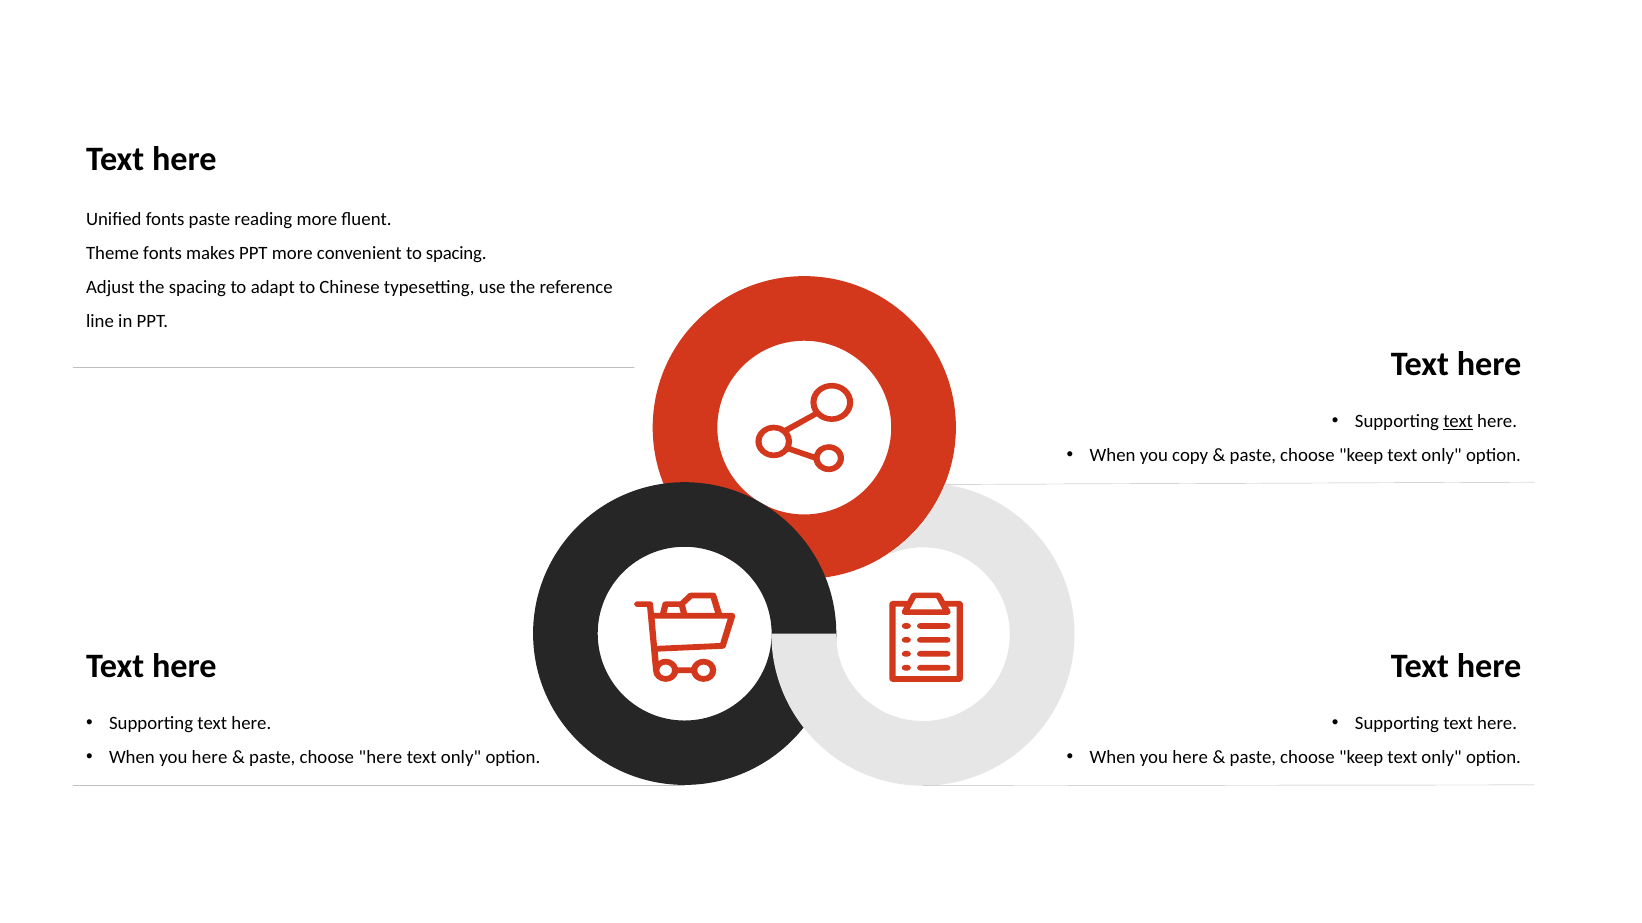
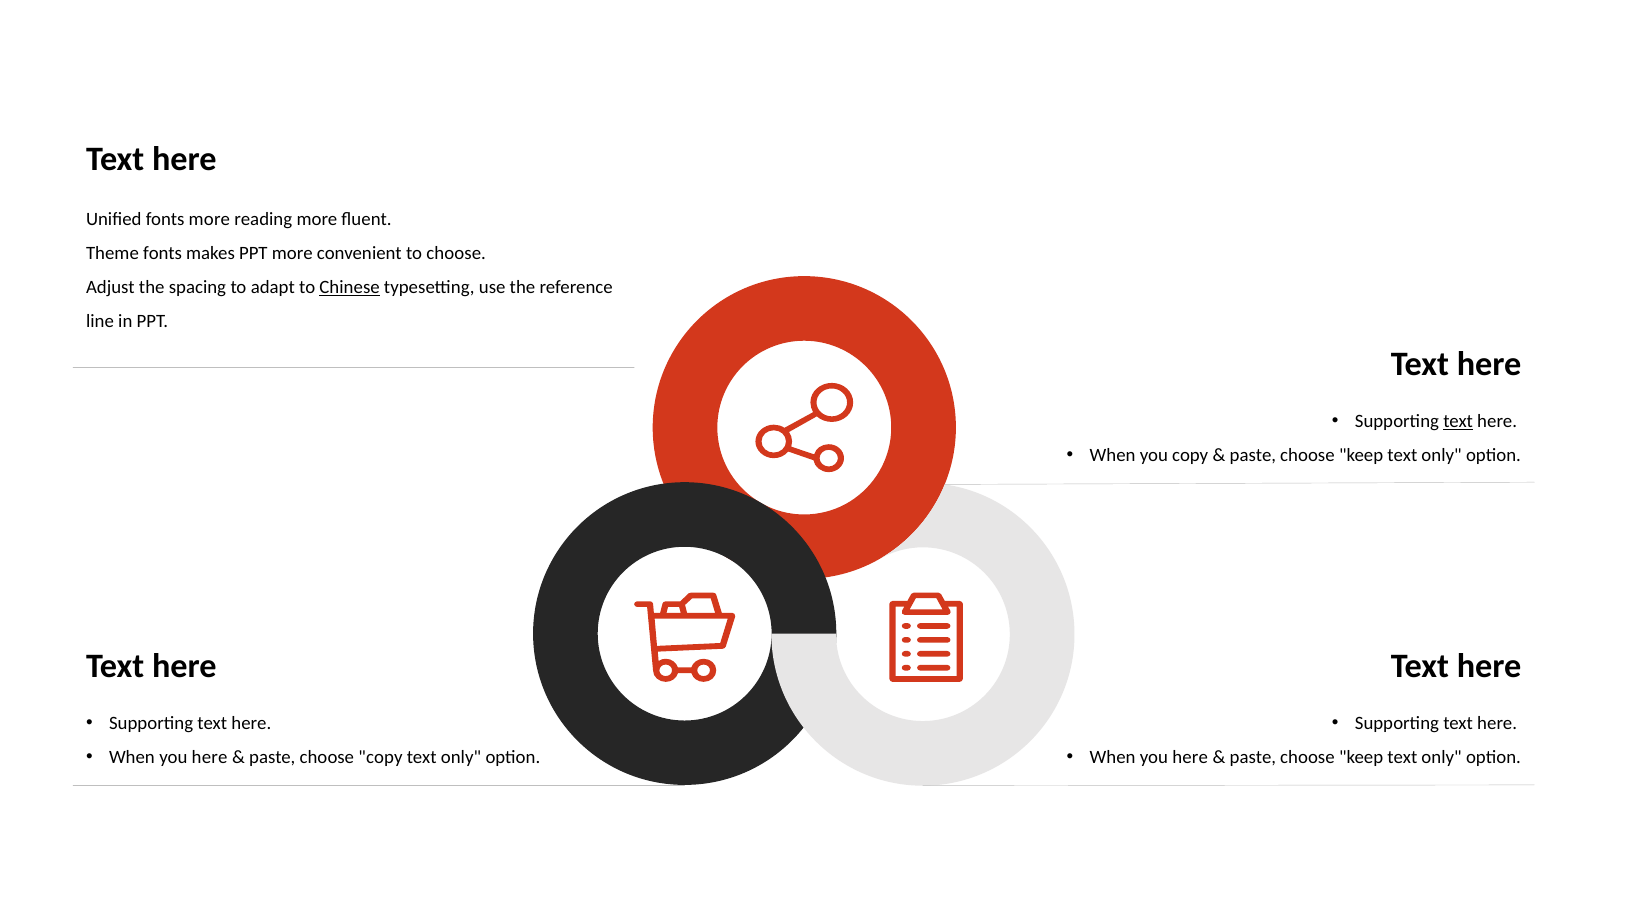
fonts paste: paste -> more
to spacing: spacing -> choose
Chinese underline: none -> present
choose here: here -> copy
